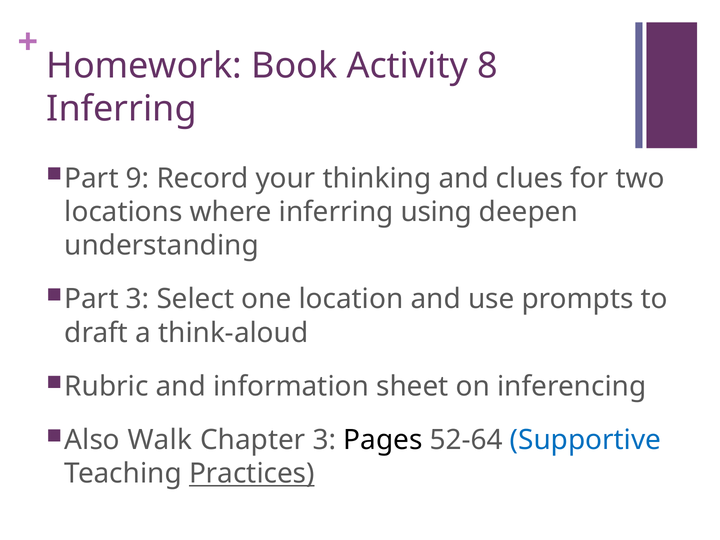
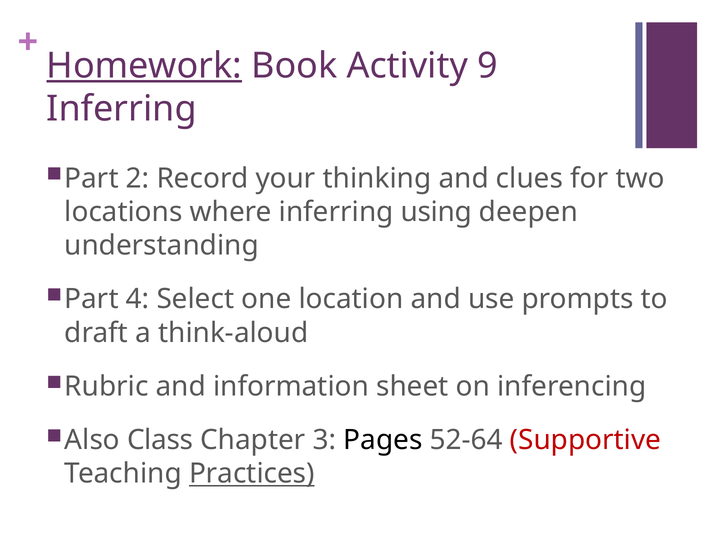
Homework underline: none -> present
8: 8 -> 9
9: 9 -> 2
Part 3: 3 -> 4
Walk: Walk -> Class
Supportive colour: blue -> red
